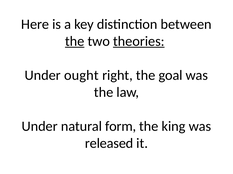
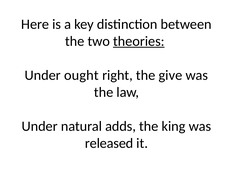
the at (75, 41) underline: present -> none
goal: goal -> give
form: form -> adds
